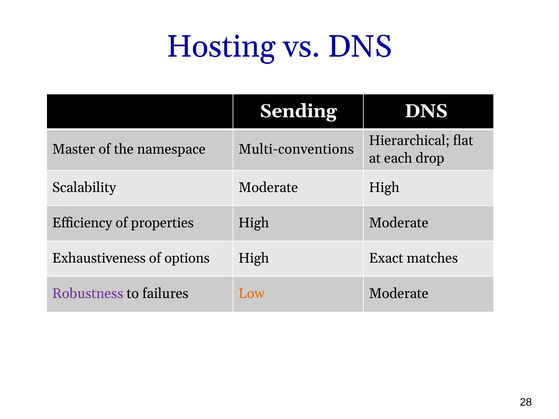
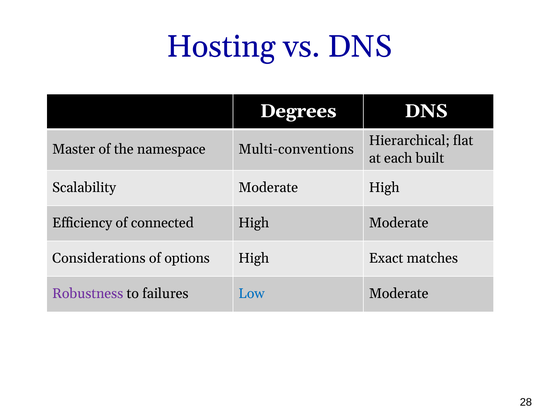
Sending: Sending -> Degrees
drop: drop -> built
properties: properties -> connected
Exhaustiveness: Exhaustiveness -> Considerations
Low colour: orange -> blue
